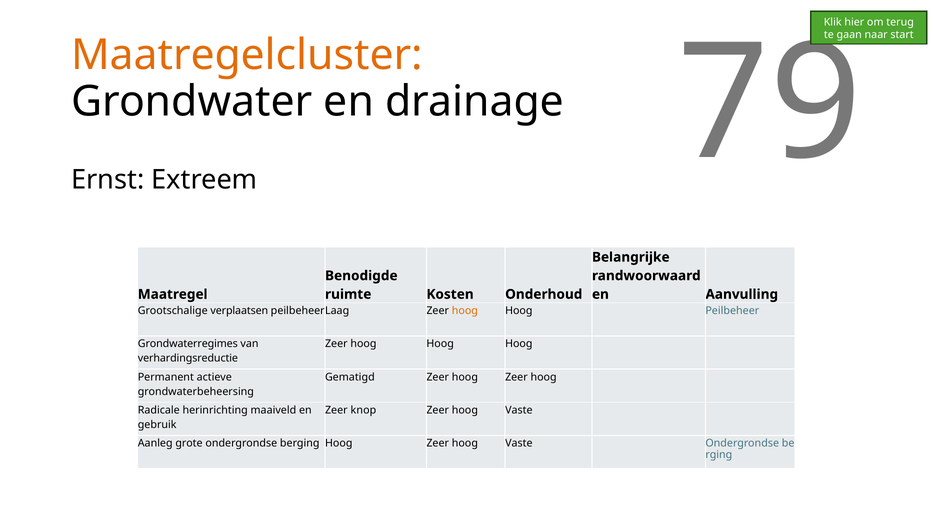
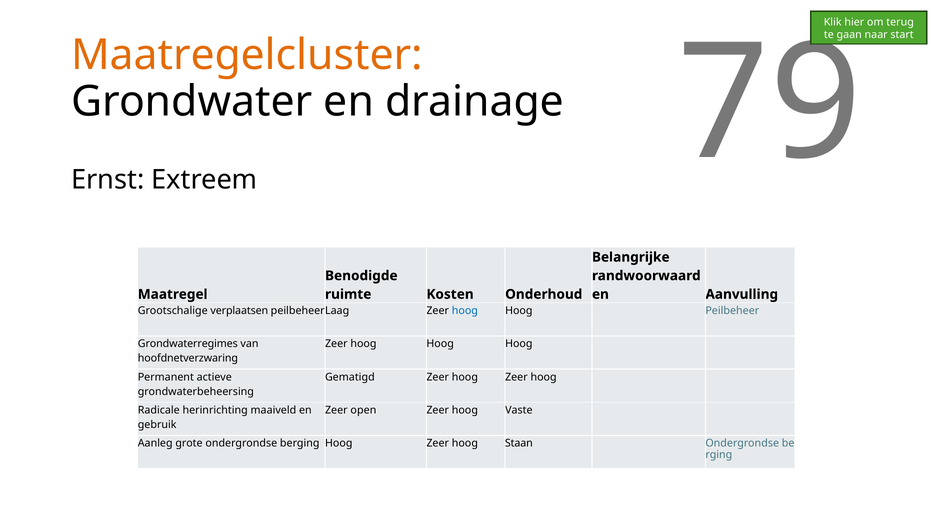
hoog at (465, 311) colour: orange -> blue
verhardingsreductie: verhardingsreductie -> hoofdnetverzwaring
knop: knop -> open
Hoog Zeer hoog Vaste: Vaste -> Staan
